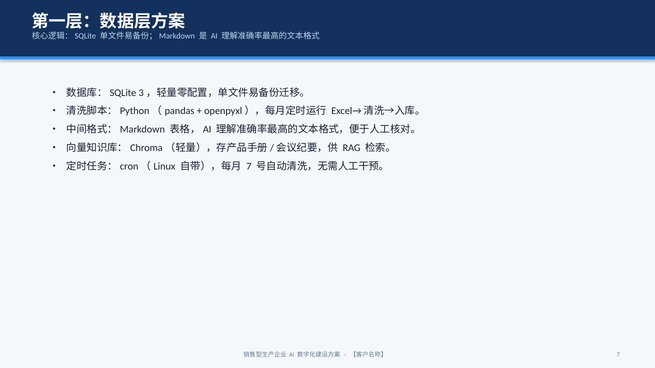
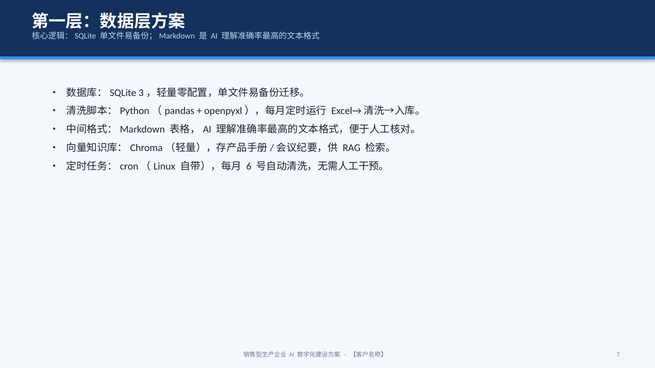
7 at (249, 167): 7 -> 6
